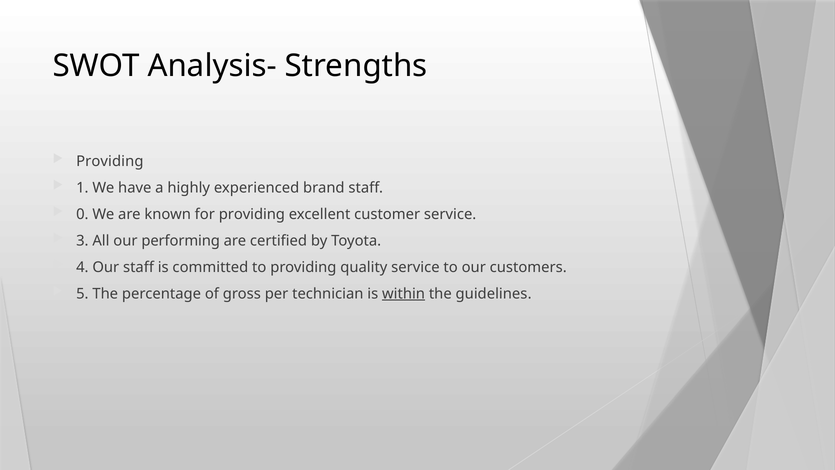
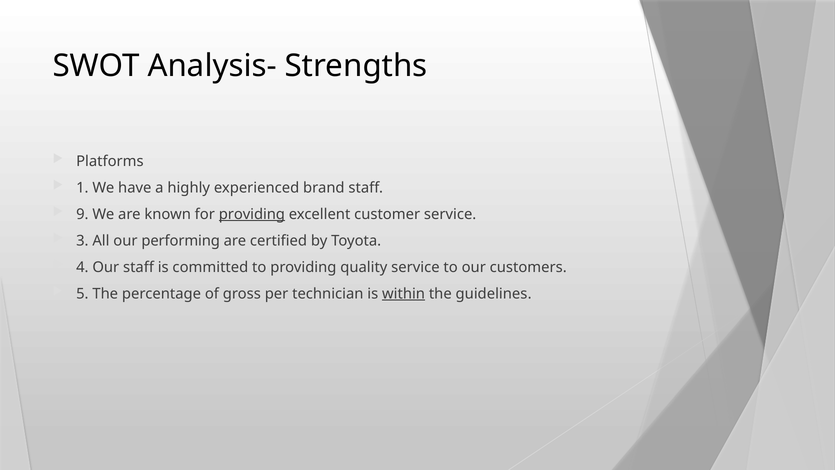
Providing at (110, 161): Providing -> Platforms
0: 0 -> 9
providing at (252, 214) underline: none -> present
